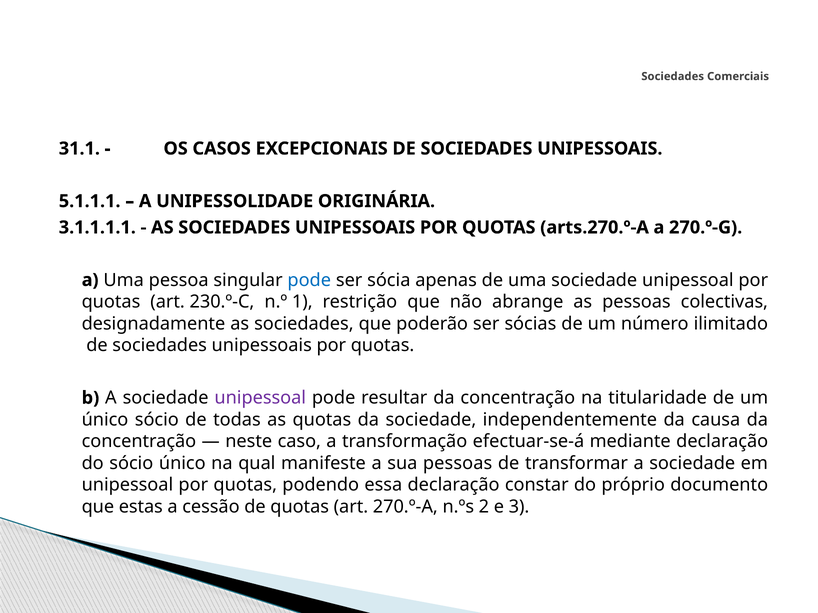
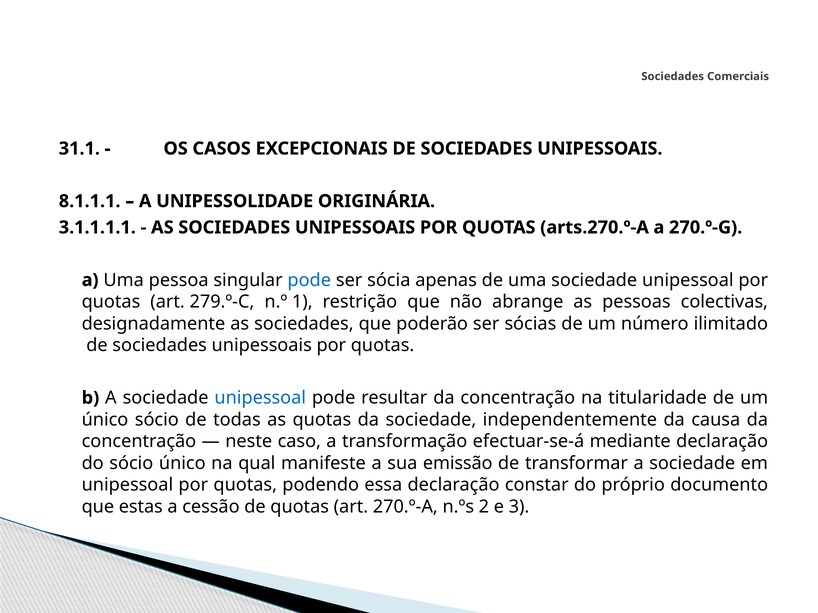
5.1.1.1: 5.1.1.1 -> 8.1.1.1
230.º-C: 230.º-C -> 279.º-C
unipessoal at (260, 398) colour: purple -> blue
sua pessoas: pessoas -> emissão
